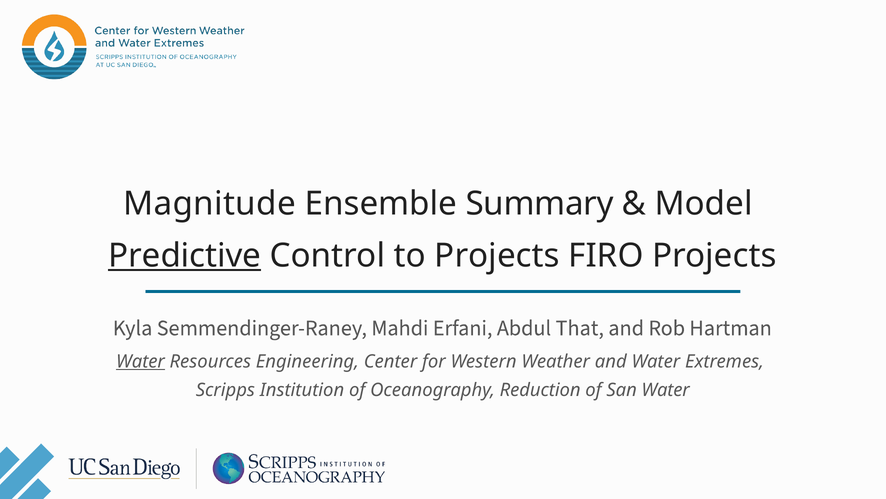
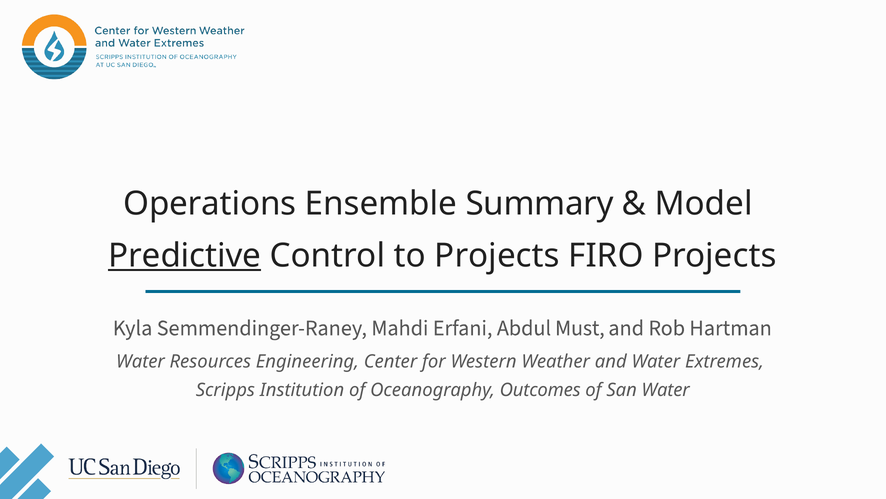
Magnitude: Magnitude -> Operations
That: That -> Must
Water at (140, 361) underline: present -> none
Reduction: Reduction -> Outcomes
